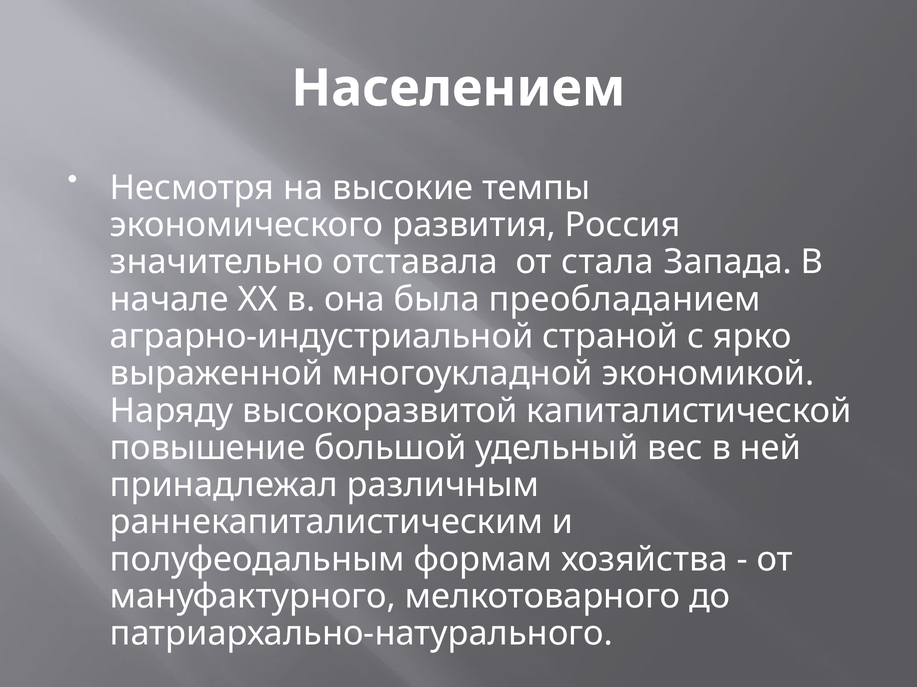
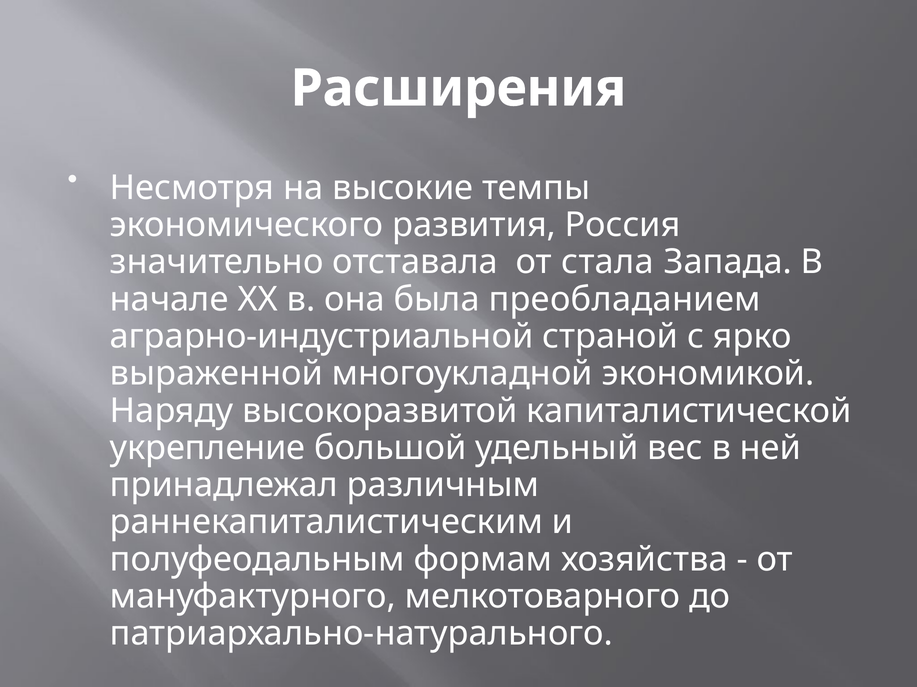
Населением: Населением -> Расширения
повышение: повышение -> укрепление
